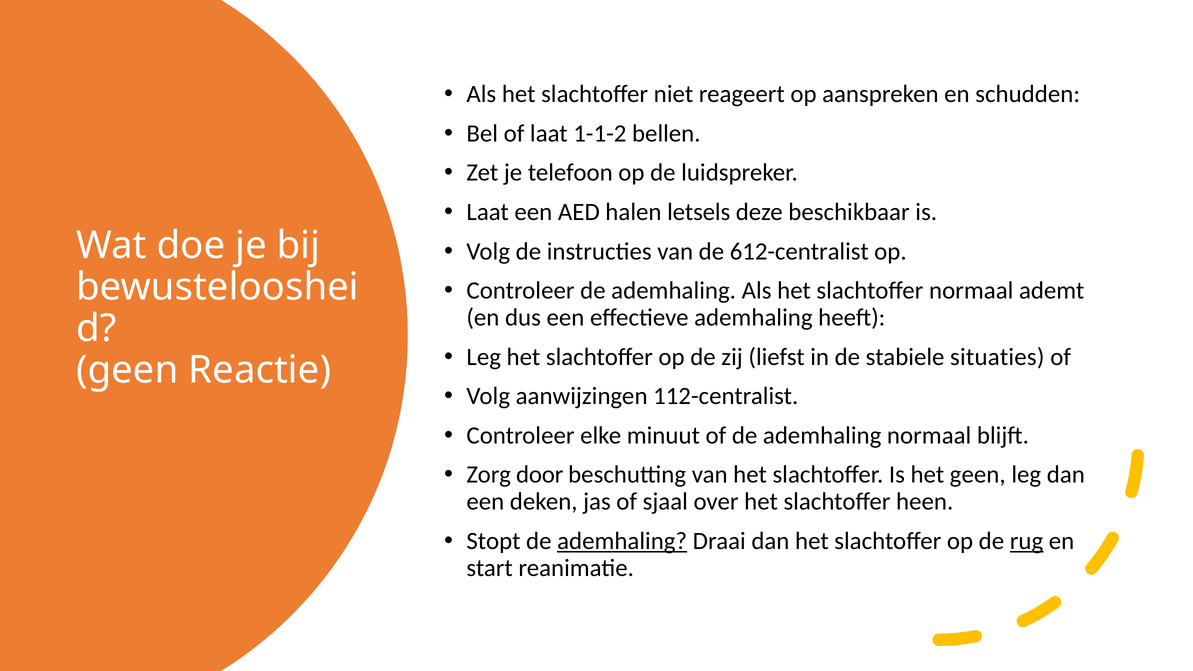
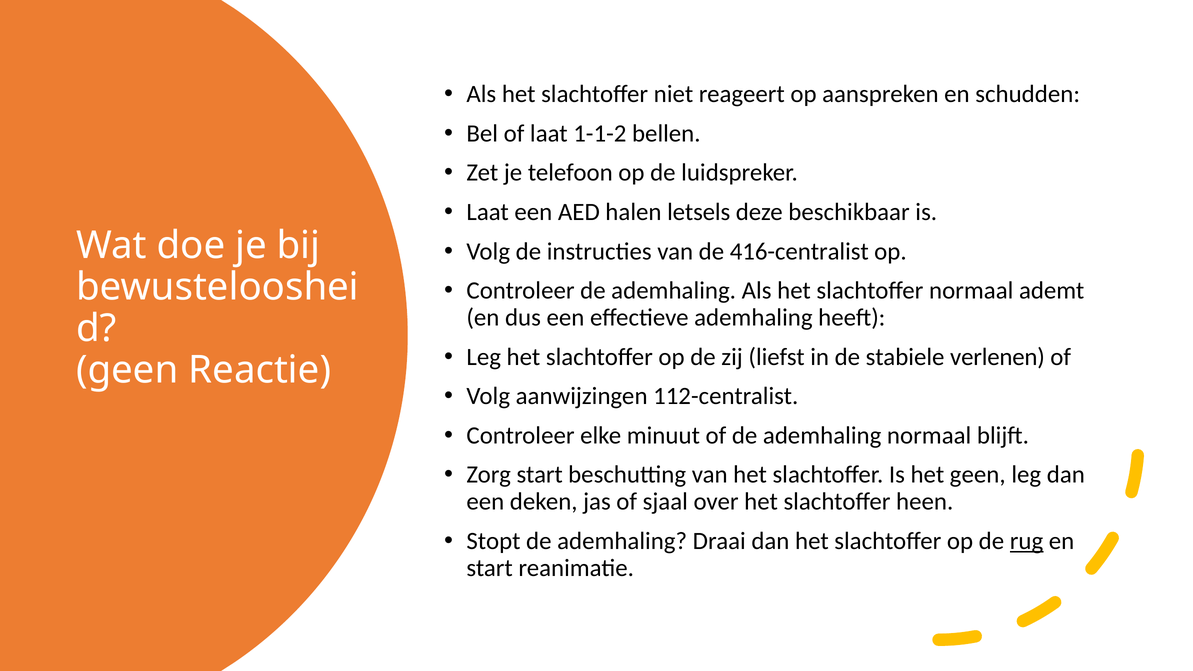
612-centralist: 612-centralist -> 416-centralist
situaties: situaties -> verlenen
Zorg door: door -> start
ademhaling at (622, 541) underline: present -> none
